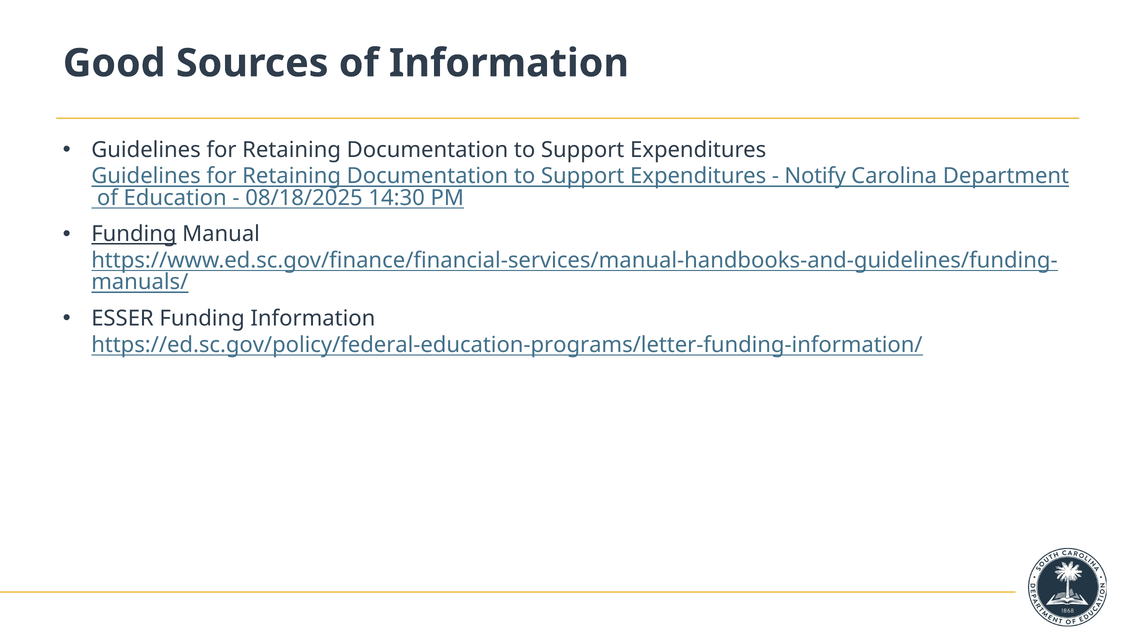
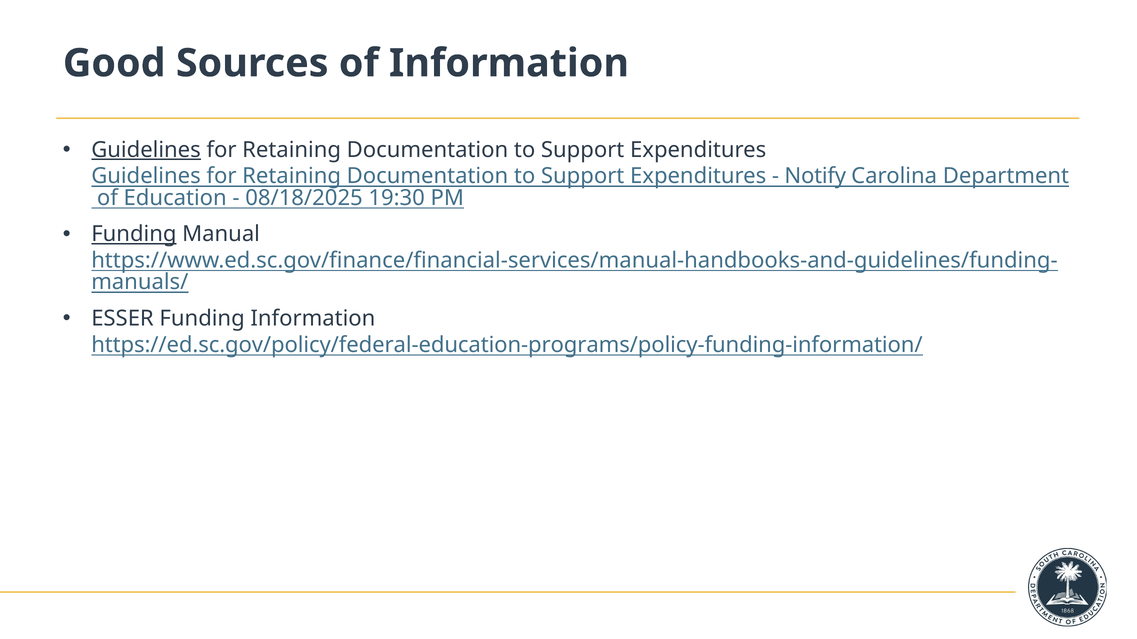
Guidelines at (146, 150) underline: none -> present
14:30: 14:30 -> 19:30
https://ed.sc.gov/policy/federal-education-programs/letter-funding-information/: https://ed.sc.gov/policy/federal-education-programs/letter-funding-information/ -> https://ed.sc.gov/policy/federal-education-programs/policy-funding-information/
